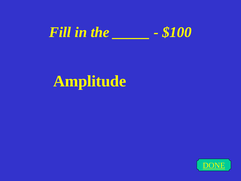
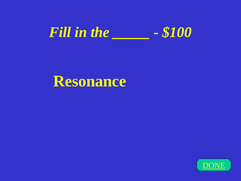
Amplitude: Amplitude -> Resonance
